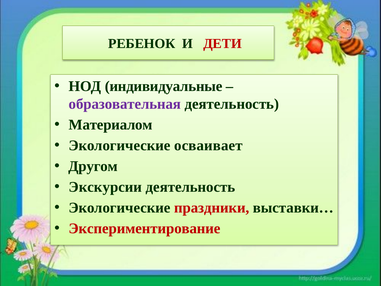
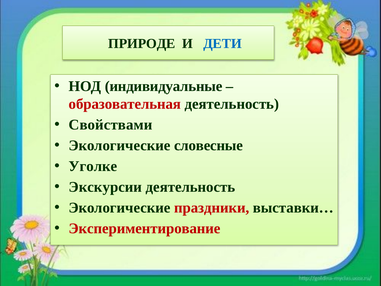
РЕБЕНОК: РЕБЕНОК -> ПРИРОДЕ
ДЕТИ colour: red -> blue
образовательная colour: purple -> red
Материалом: Материалом -> Свойствами
осваивает: осваивает -> словесные
Другом: Другом -> Уголке
